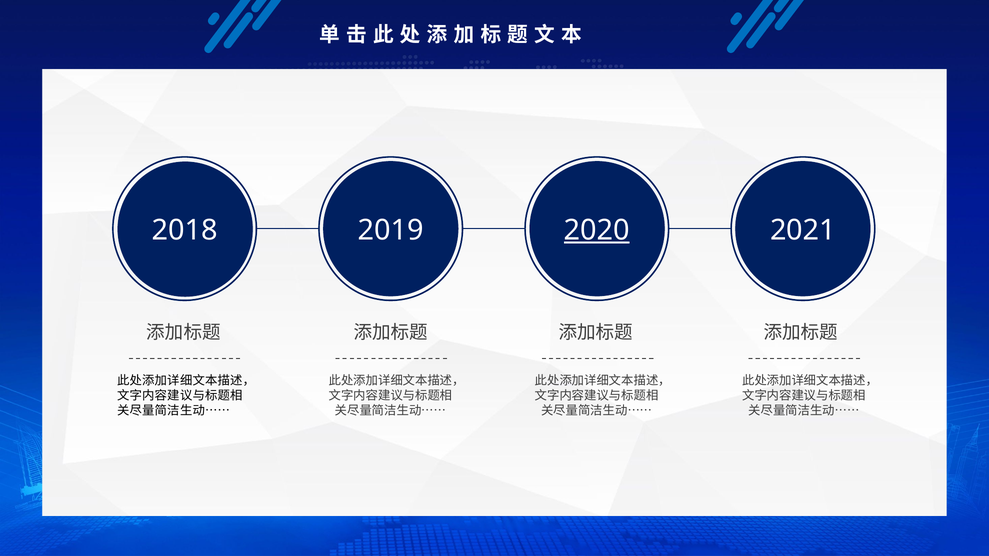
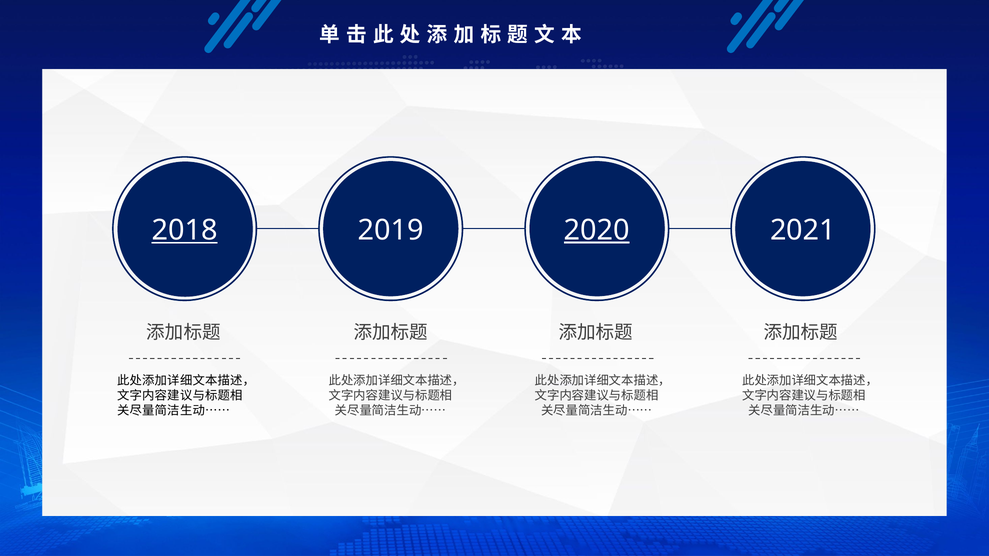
2018 underline: none -> present
